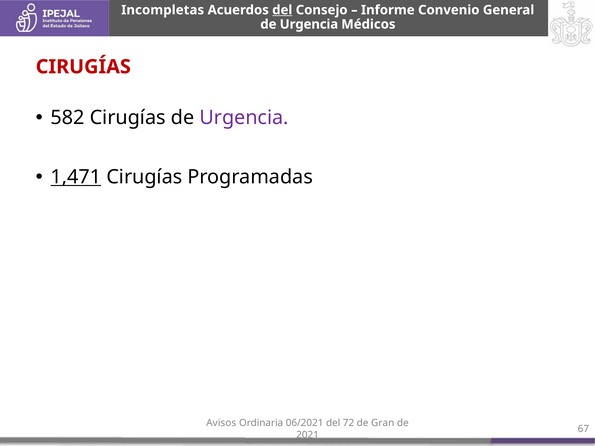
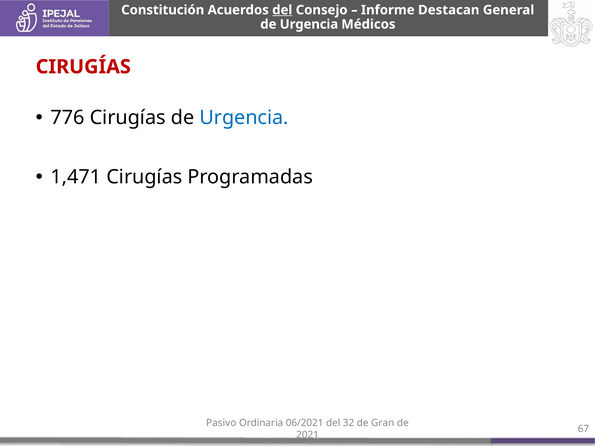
Incompletas: Incompletas -> Constitución
Convenio: Convenio -> Destacan
582: 582 -> 776
Urgencia at (244, 118) colour: purple -> blue
1,471 underline: present -> none
Avisos: Avisos -> Pasivo
72: 72 -> 32
